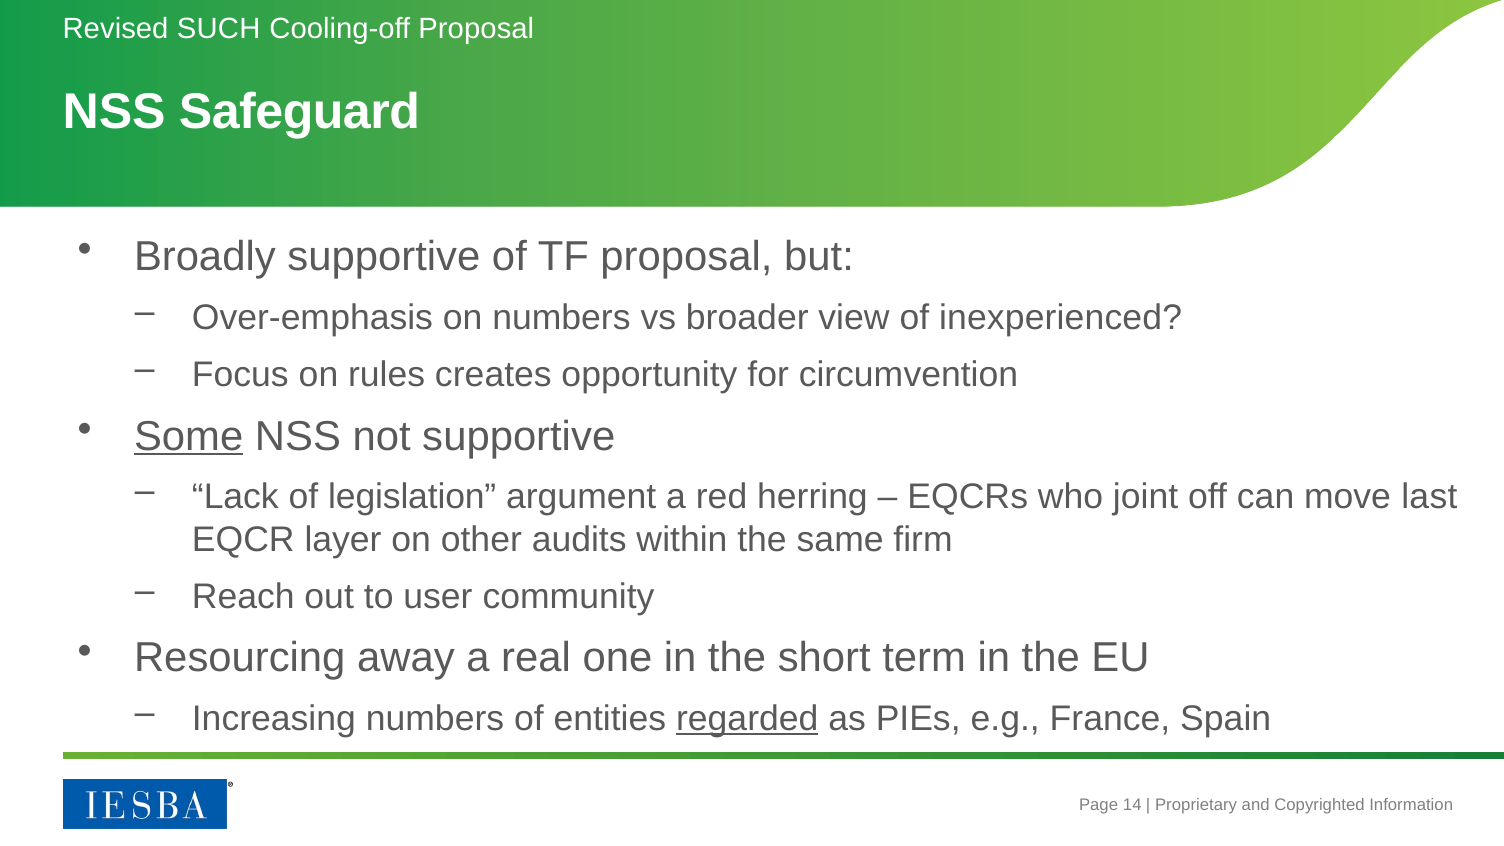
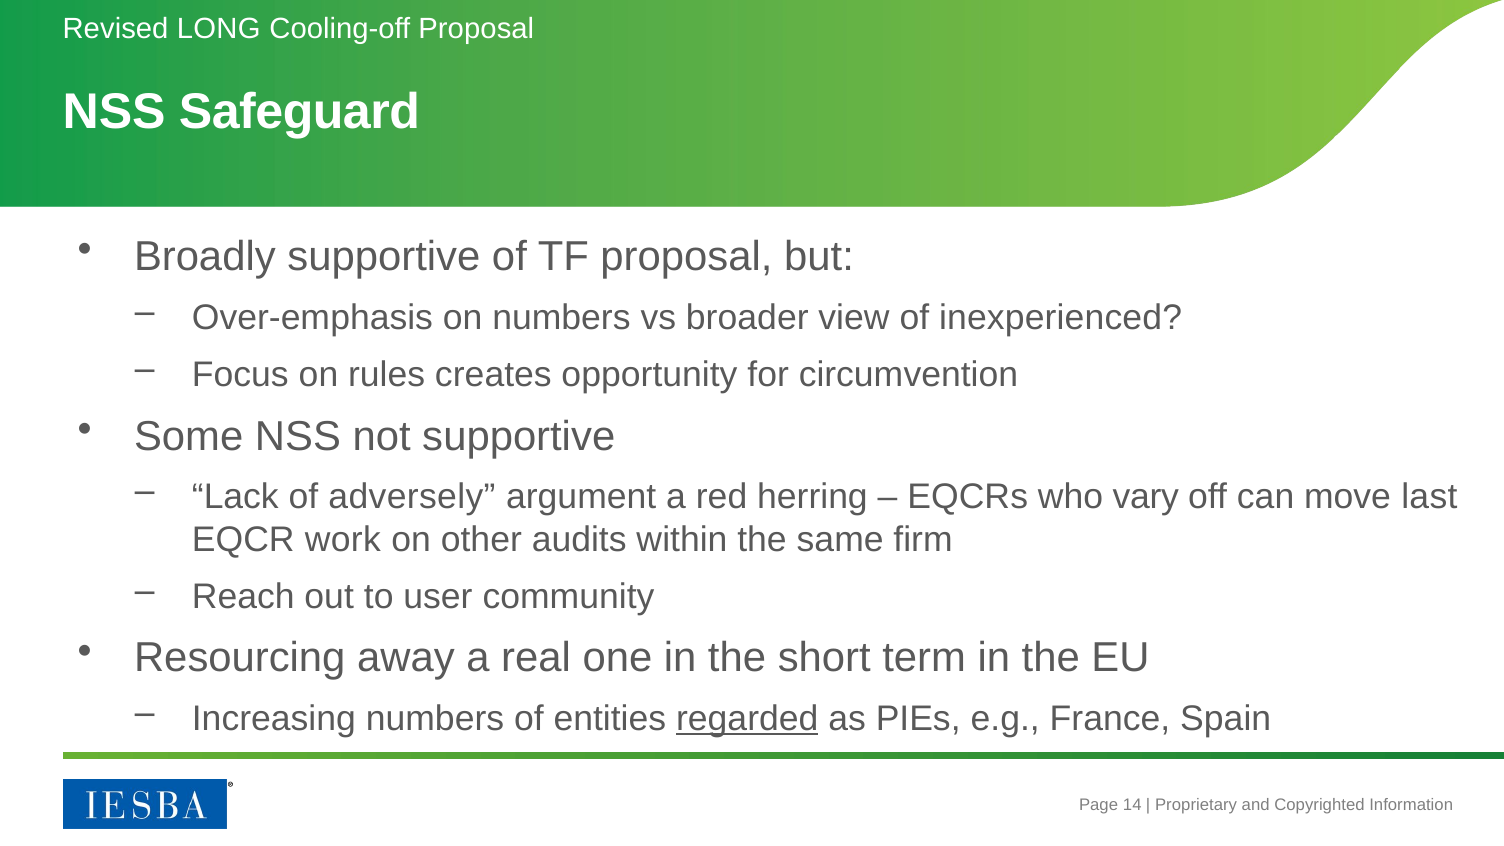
SUCH: SUCH -> LONG
Some underline: present -> none
legislation: legislation -> adversely
joint: joint -> vary
layer: layer -> work
